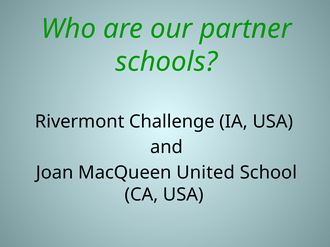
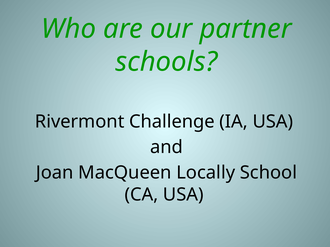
United: United -> Locally
